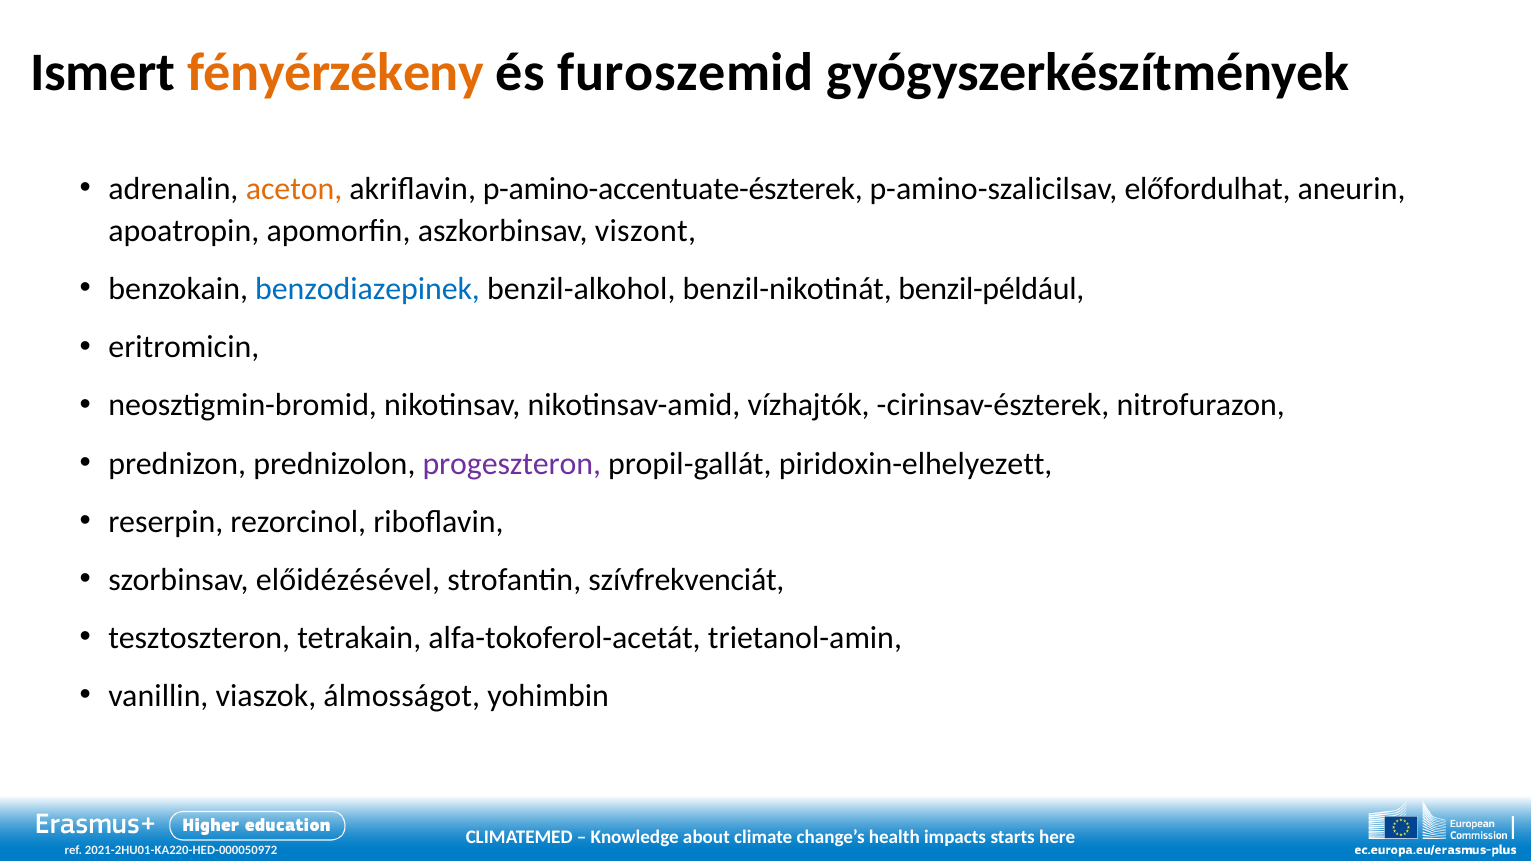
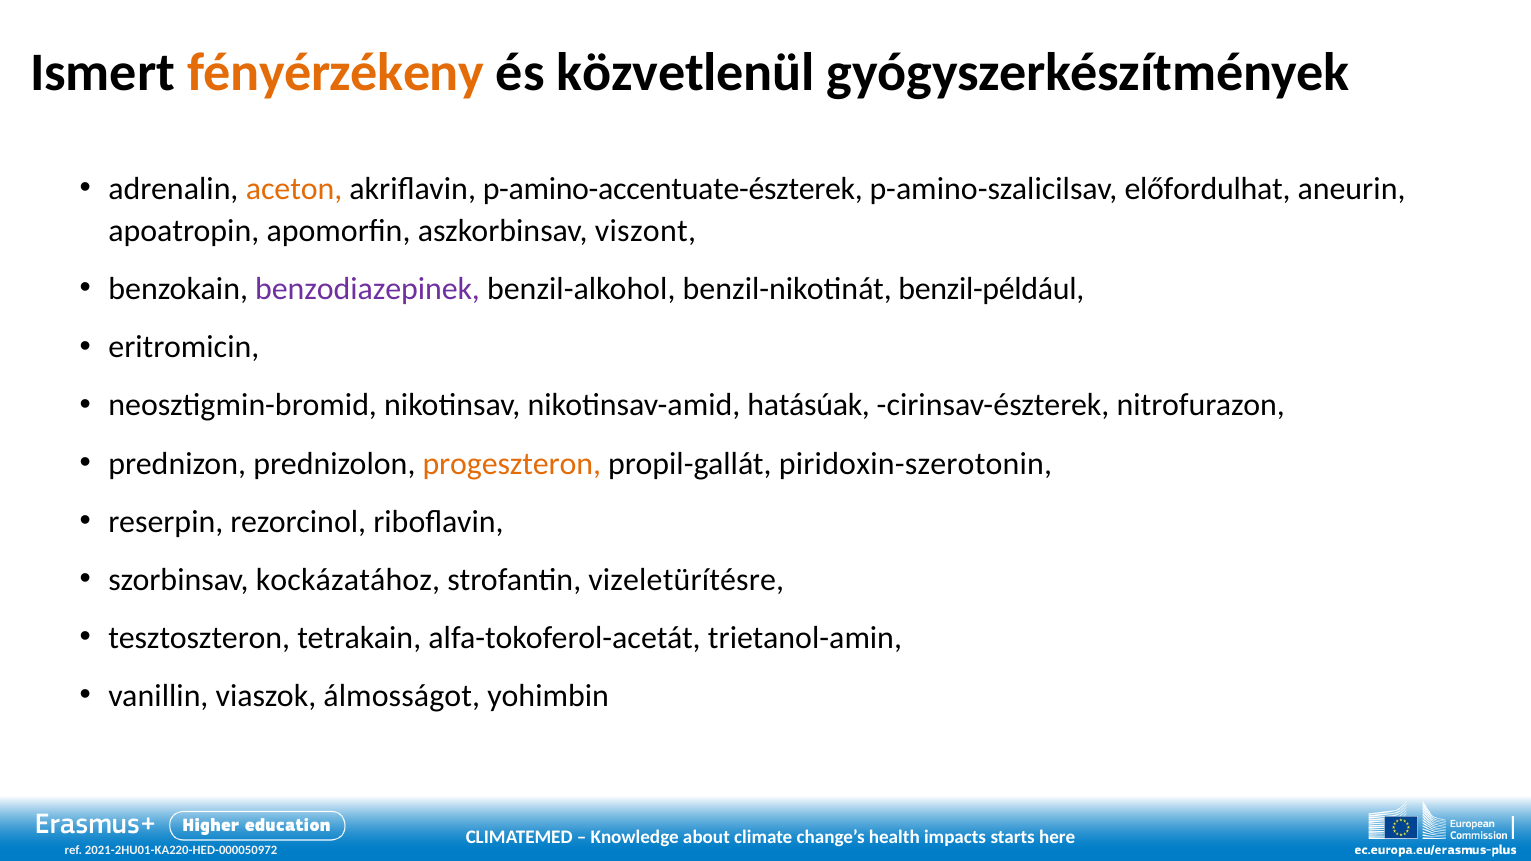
furoszemid: furoszemid -> közvetlenül
benzodiazepinek colour: blue -> purple
vízhajtók: vízhajtók -> hatásúak
progeszteron colour: purple -> orange
piridoxin-elhelyezett: piridoxin-elhelyezett -> piridoxin-szerotonin
előidézésével: előidézésével -> kockázatához
szívfrekvenciát: szívfrekvenciát -> vizeletürítésre
